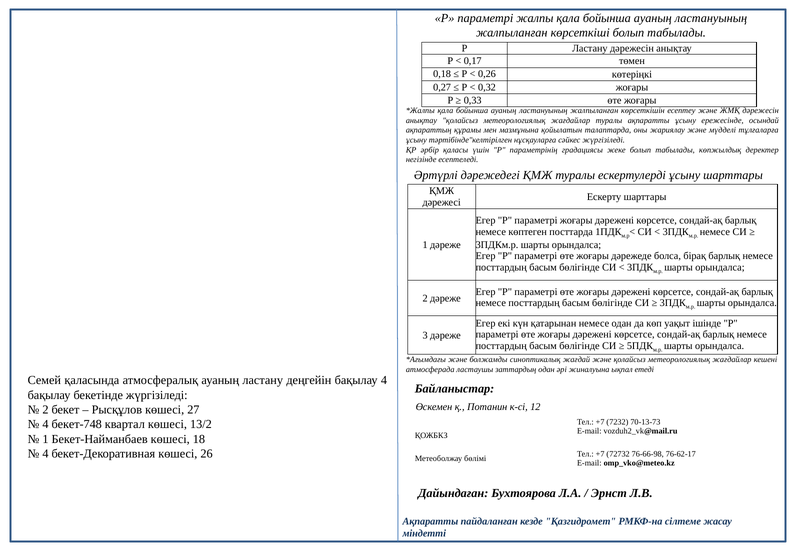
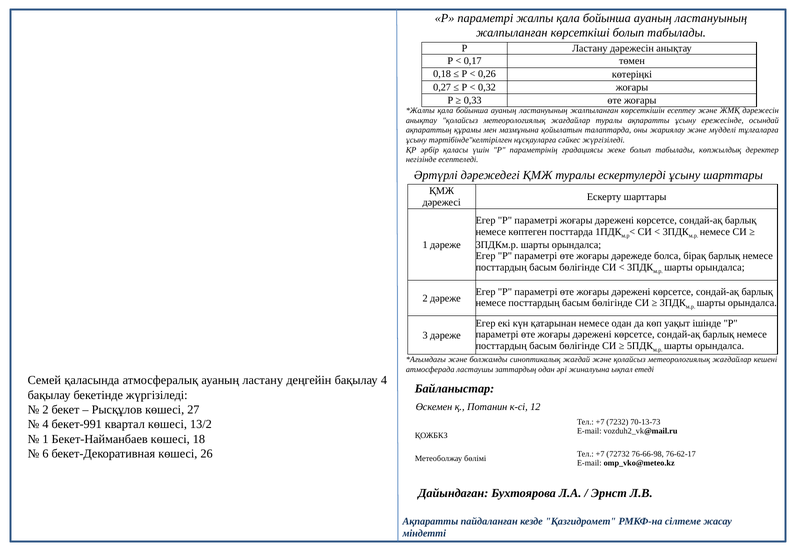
бекет-748: бекет-748 -> бекет-991
4 at (45, 454): 4 -> 6
